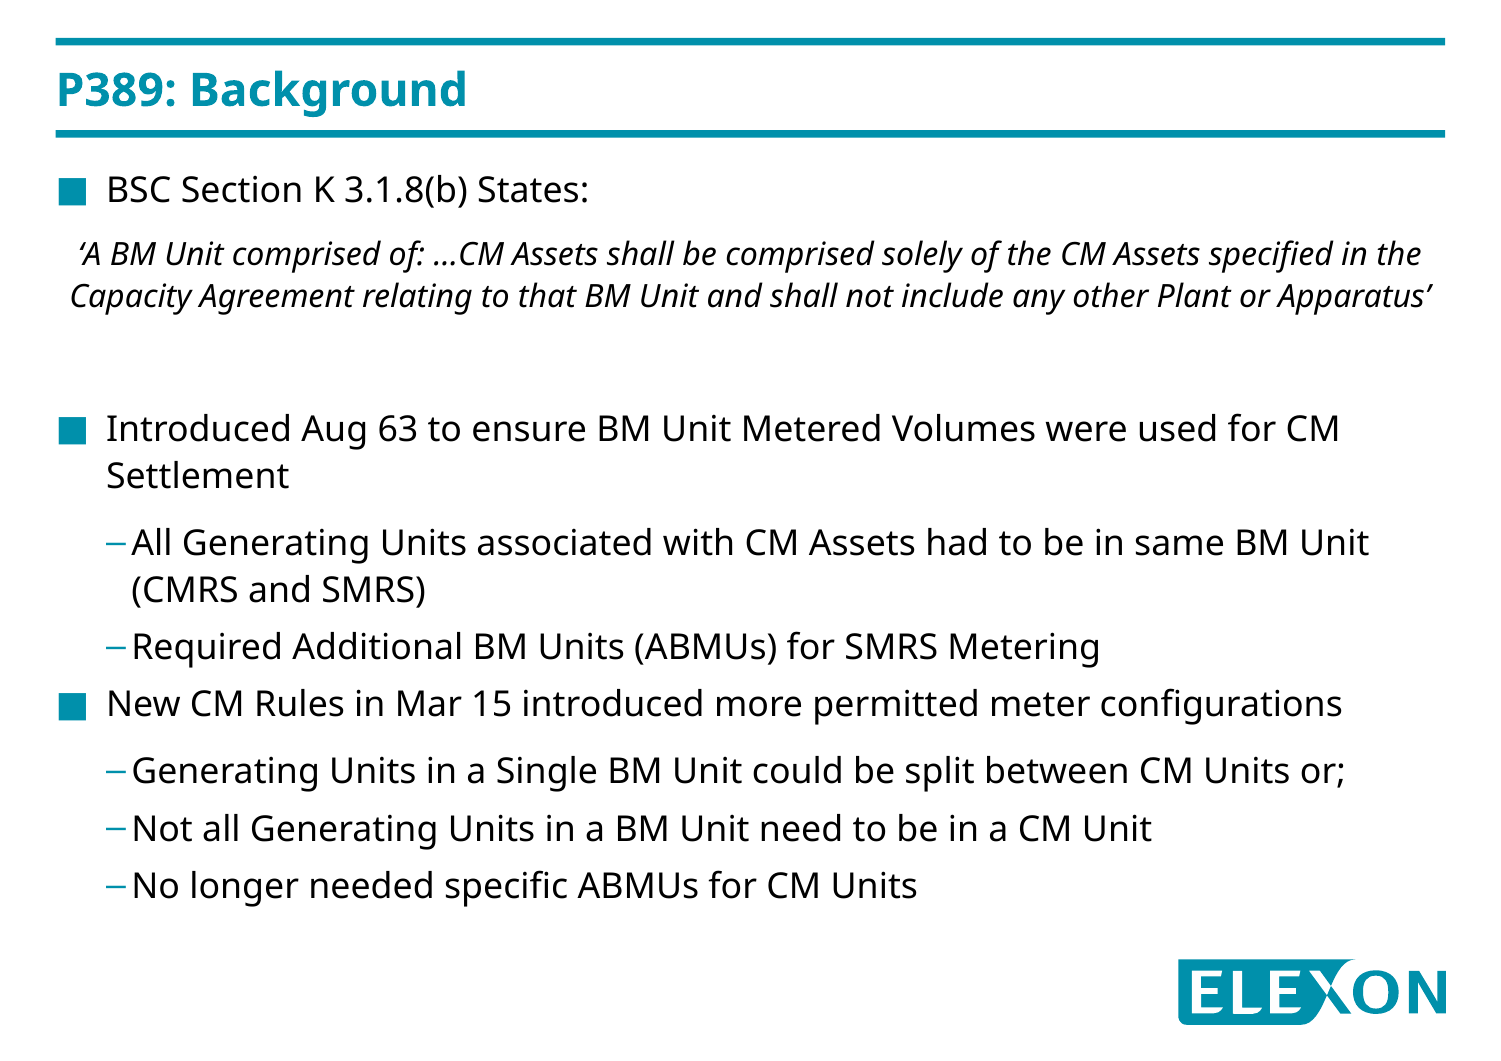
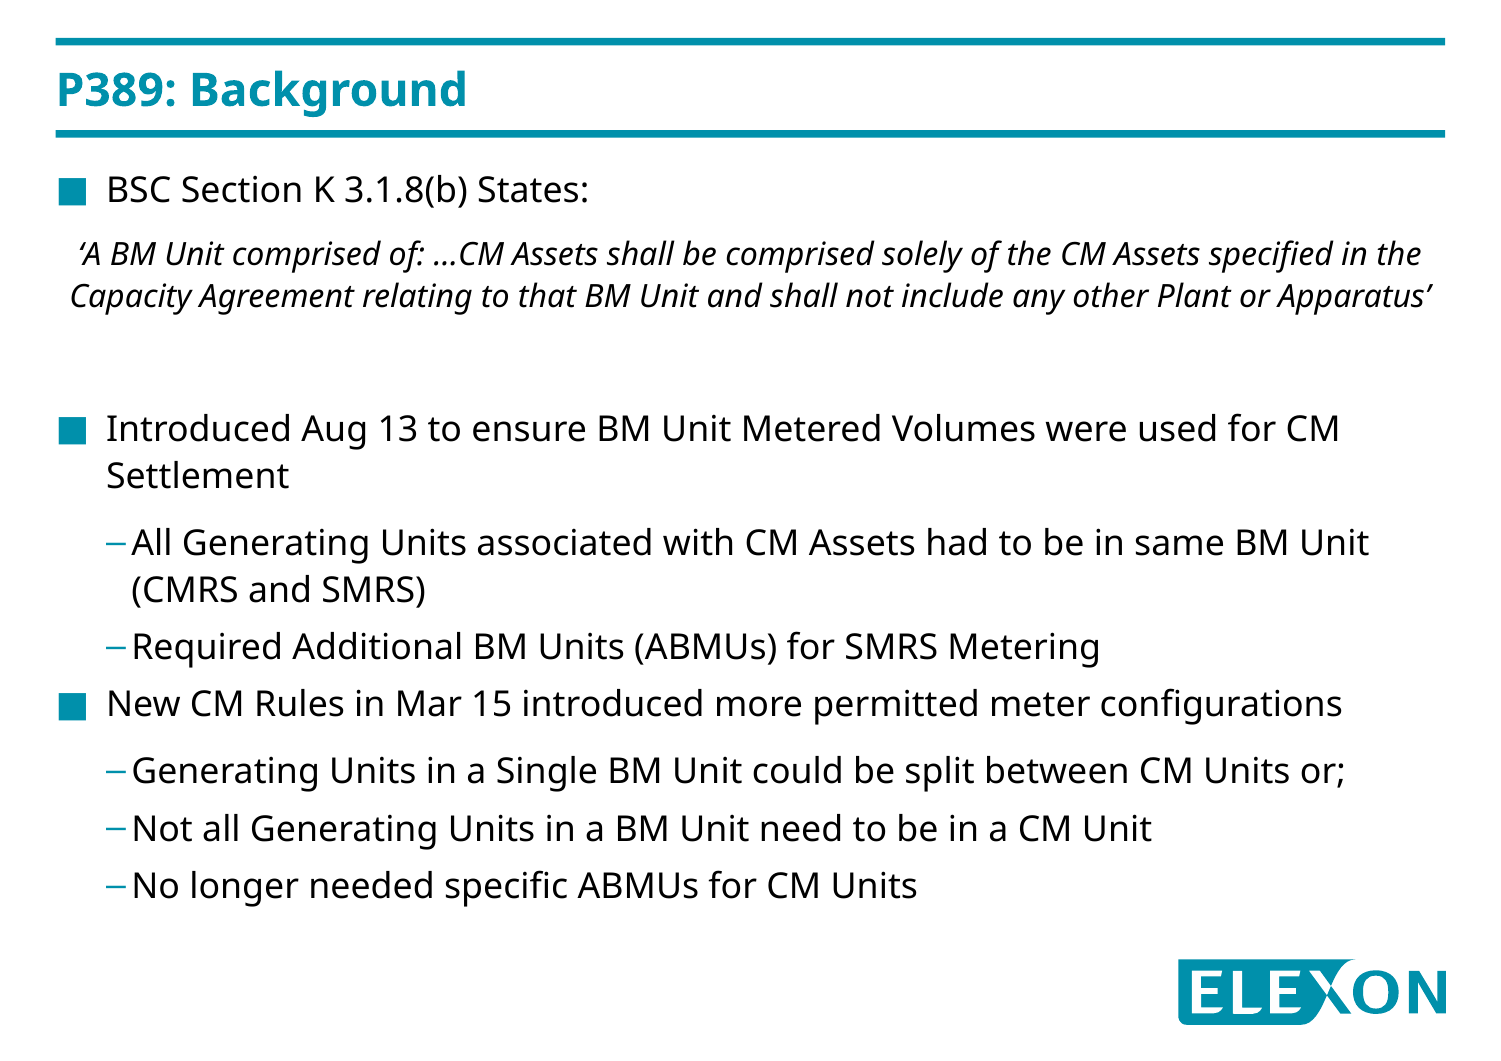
63: 63 -> 13
